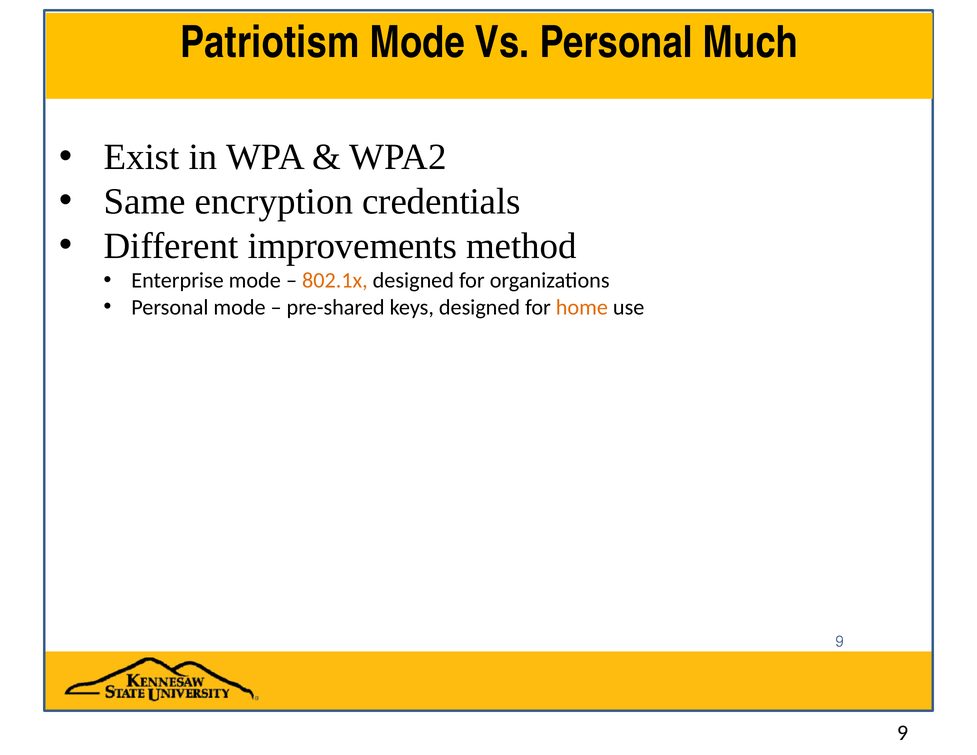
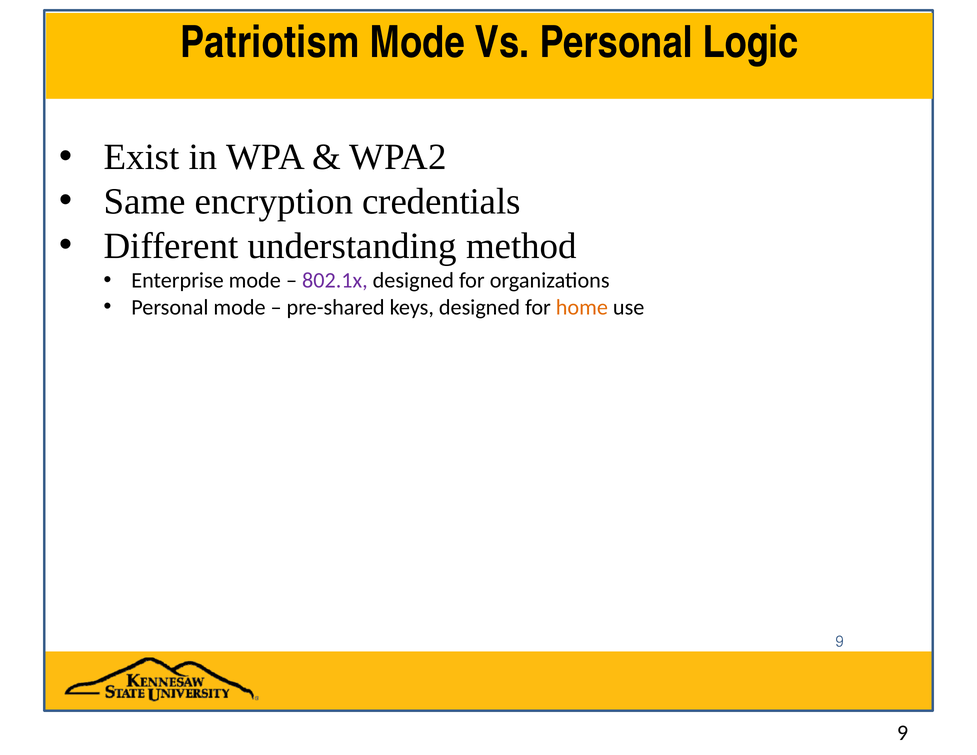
Much: Much -> Logic
improvements: improvements -> understanding
802.1x colour: orange -> purple
